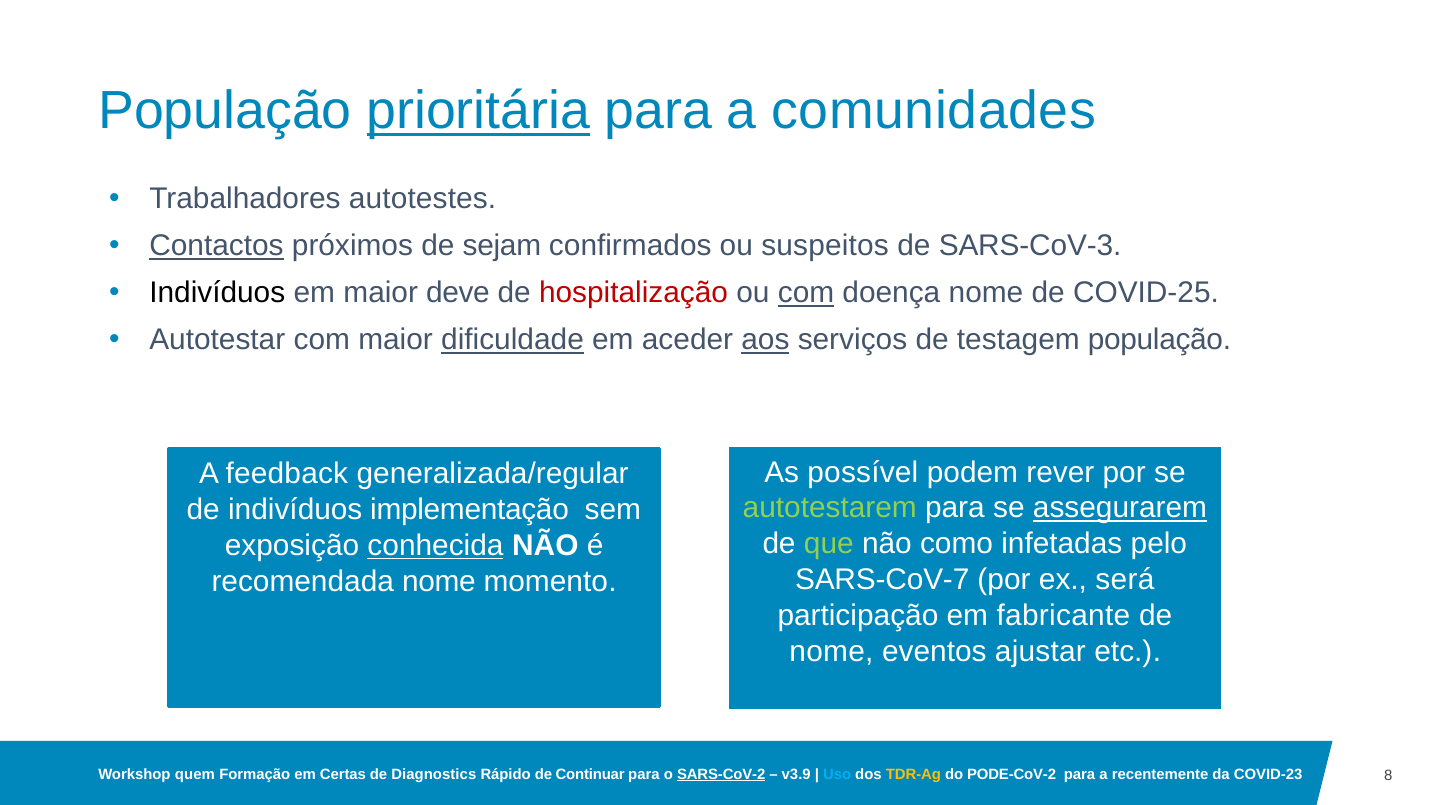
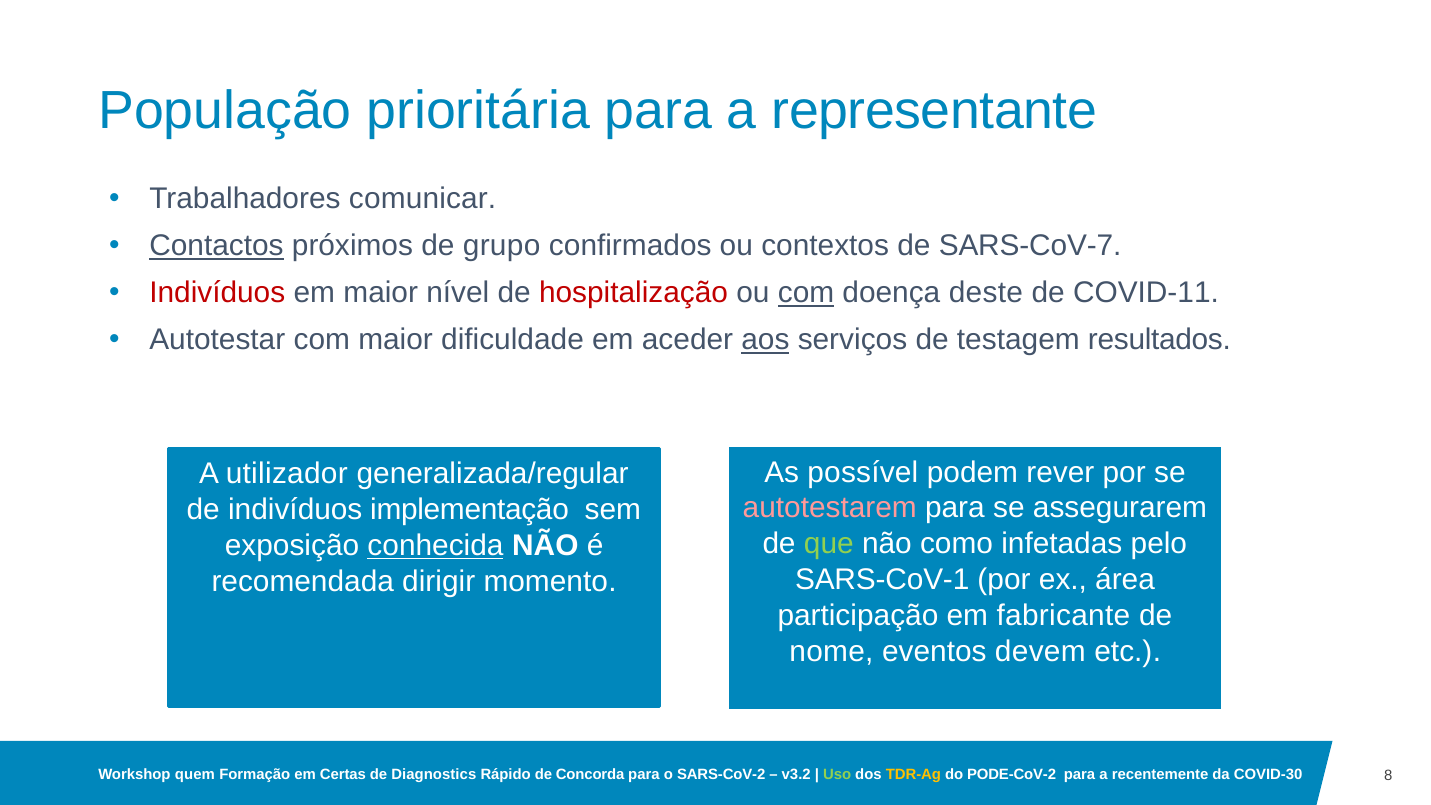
prioritária underline: present -> none
comunidades: comunidades -> representante
autotestes: autotestes -> comunicar
sejam: sejam -> grupo
suspeitos: suspeitos -> contextos
SARS-CoV-3: SARS-CoV-3 -> SARS-CoV-7
Indivíduos at (217, 293) colour: black -> red
deve: deve -> nível
doença nome: nome -> deste
COVID-25: COVID-25 -> COVID-11
dificuldade underline: present -> none
testagem população: população -> resultados
feedback: feedback -> utilizador
autotestarem colour: light green -> pink
assegurarem underline: present -> none
SARS-CoV-7: SARS-CoV-7 -> SARS-CoV-1
será: será -> área
recomendada nome: nome -> dirigir
ajustar: ajustar -> devem
Continuar: Continuar -> Concorda
SARS-CoV-2 underline: present -> none
v3.9: v3.9 -> v3.2
Uso colour: light blue -> light green
COVID-23: COVID-23 -> COVID-30
